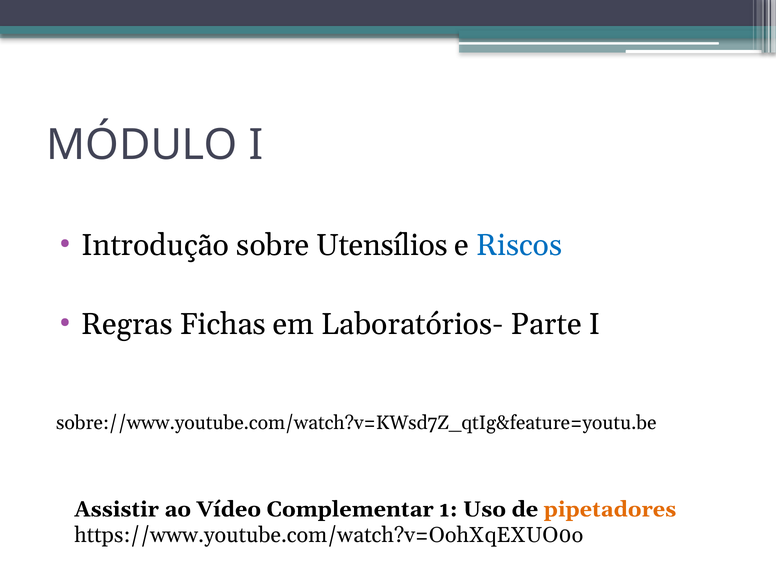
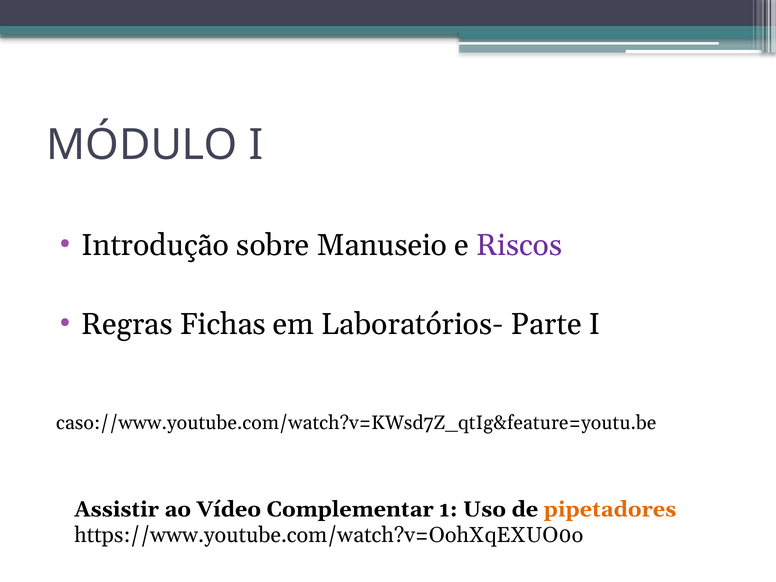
Utensílios: Utensílios -> Manuseio
Riscos colour: blue -> purple
sobre://www.youtube.com/watch?v=KWsd7Z_qtIg&feature=youtu.be: sobre://www.youtube.com/watch?v=KWsd7Z_qtIg&feature=youtu.be -> caso://www.youtube.com/watch?v=KWsd7Z_qtIg&feature=youtu.be
